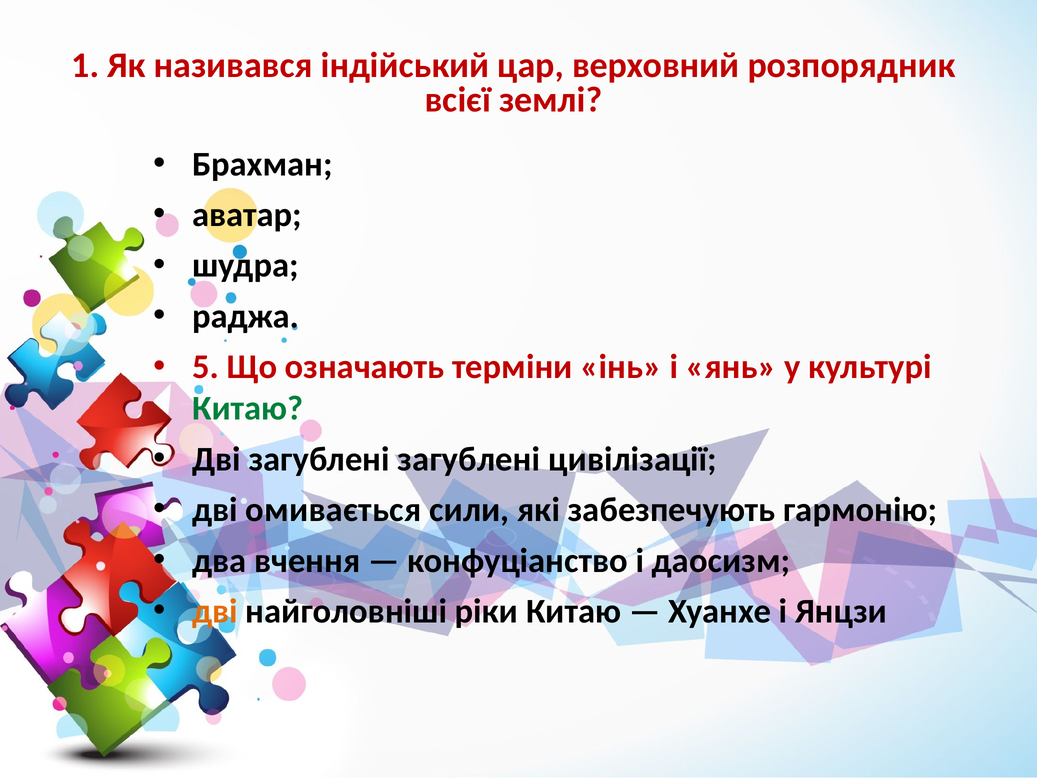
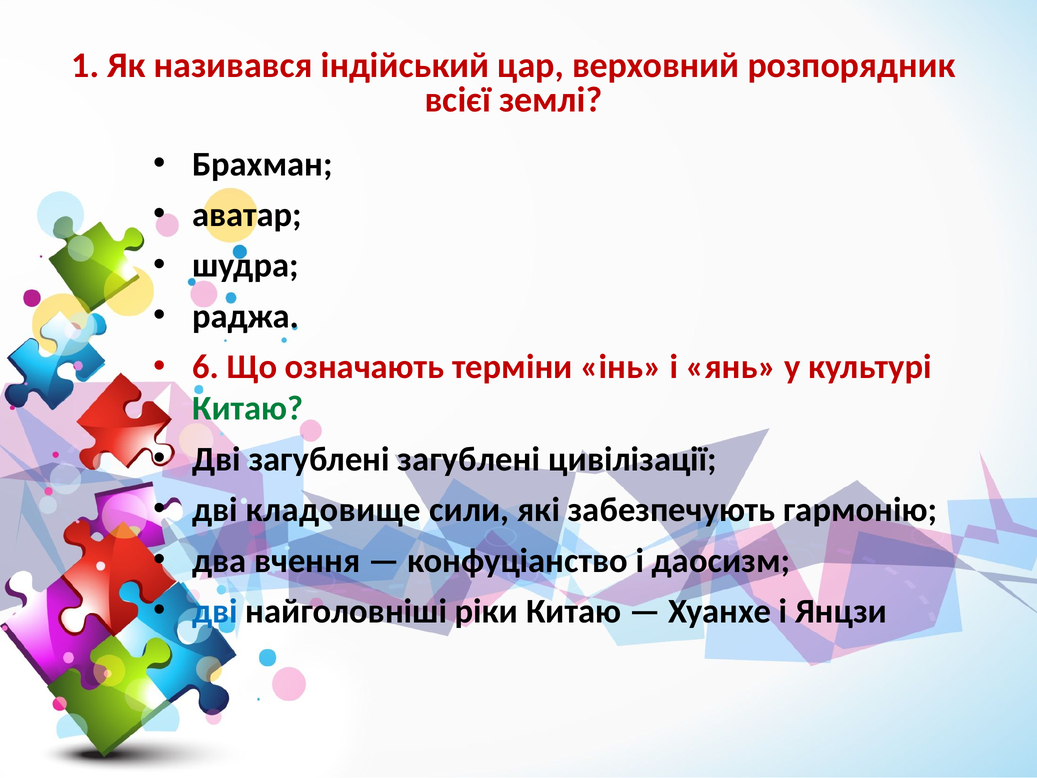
5: 5 -> 6
омивається: омивається -> кладовище
дві at (215, 611) colour: orange -> blue
